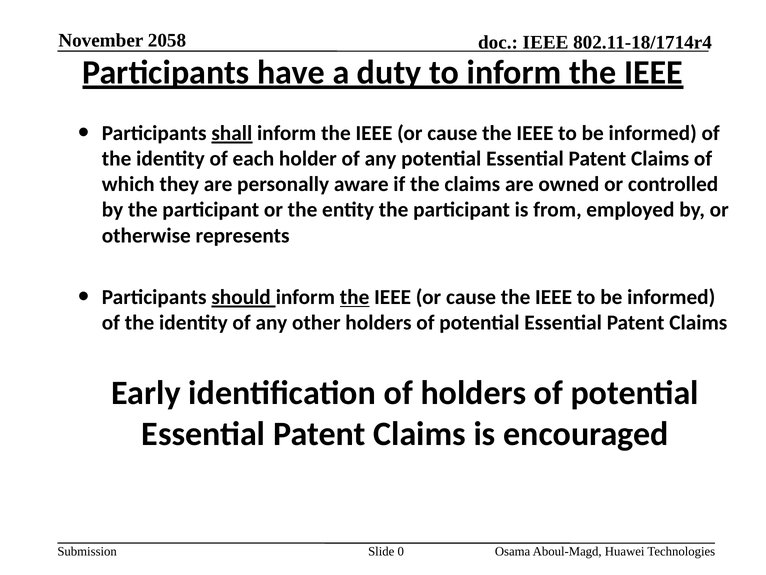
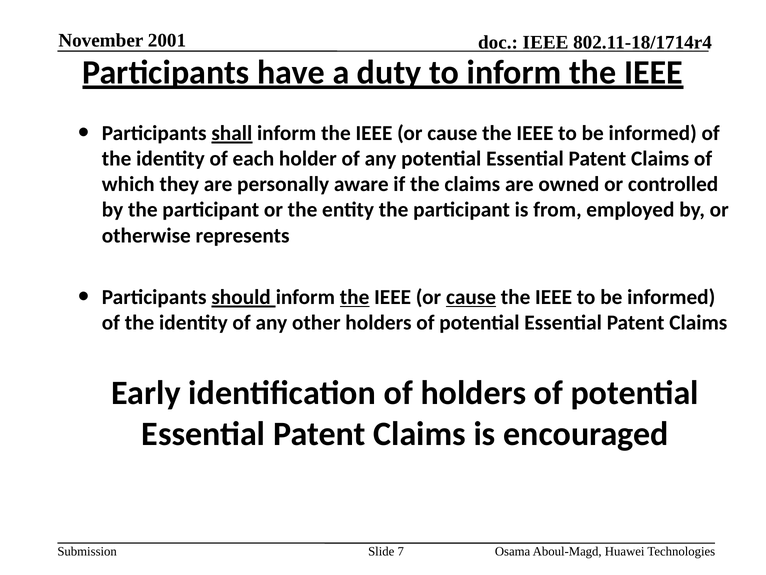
2058: 2058 -> 2001
cause at (471, 297) underline: none -> present
0: 0 -> 7
